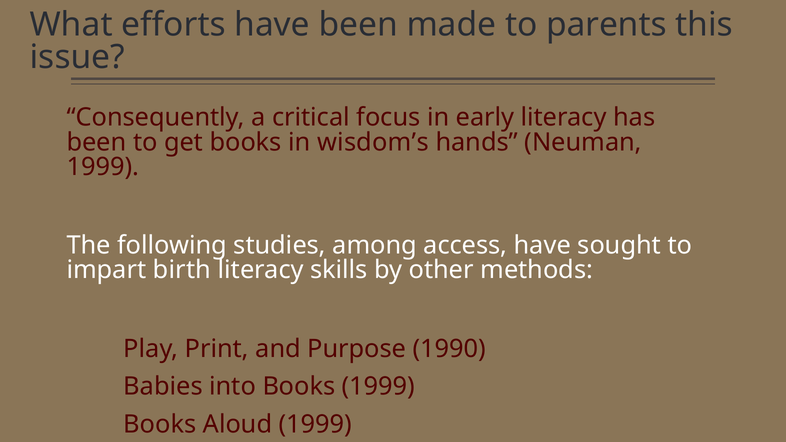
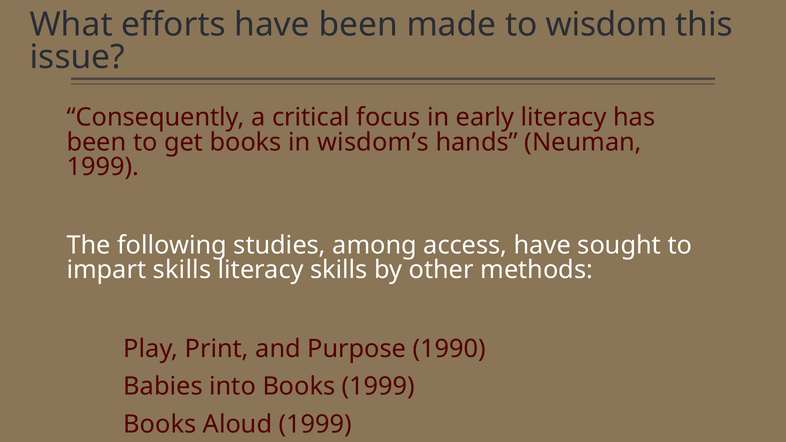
parents: parents -> wisdom
impart birth: birth -> skills
